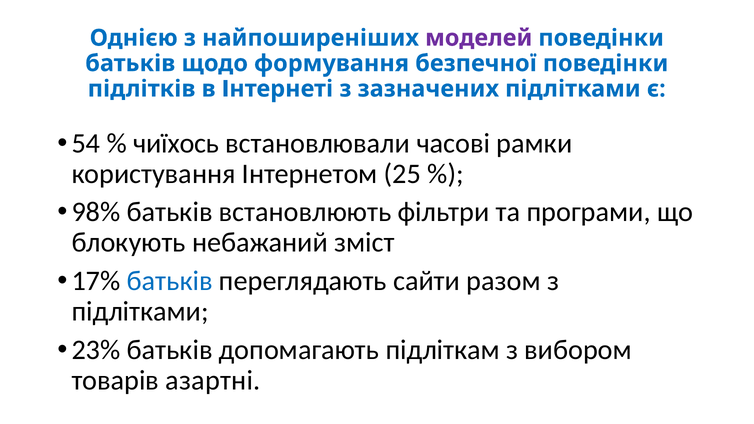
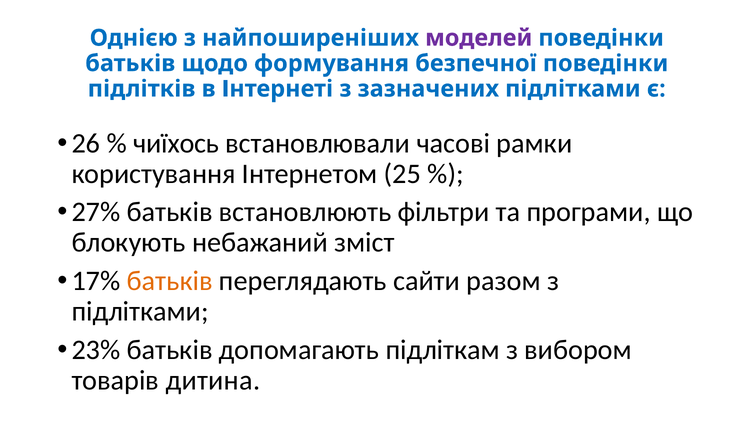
54: 54 -> 26
98%: 98% -> 27%
батьків at (170, 281) colour: blue -> orange
азартні: азартні -> дитина
